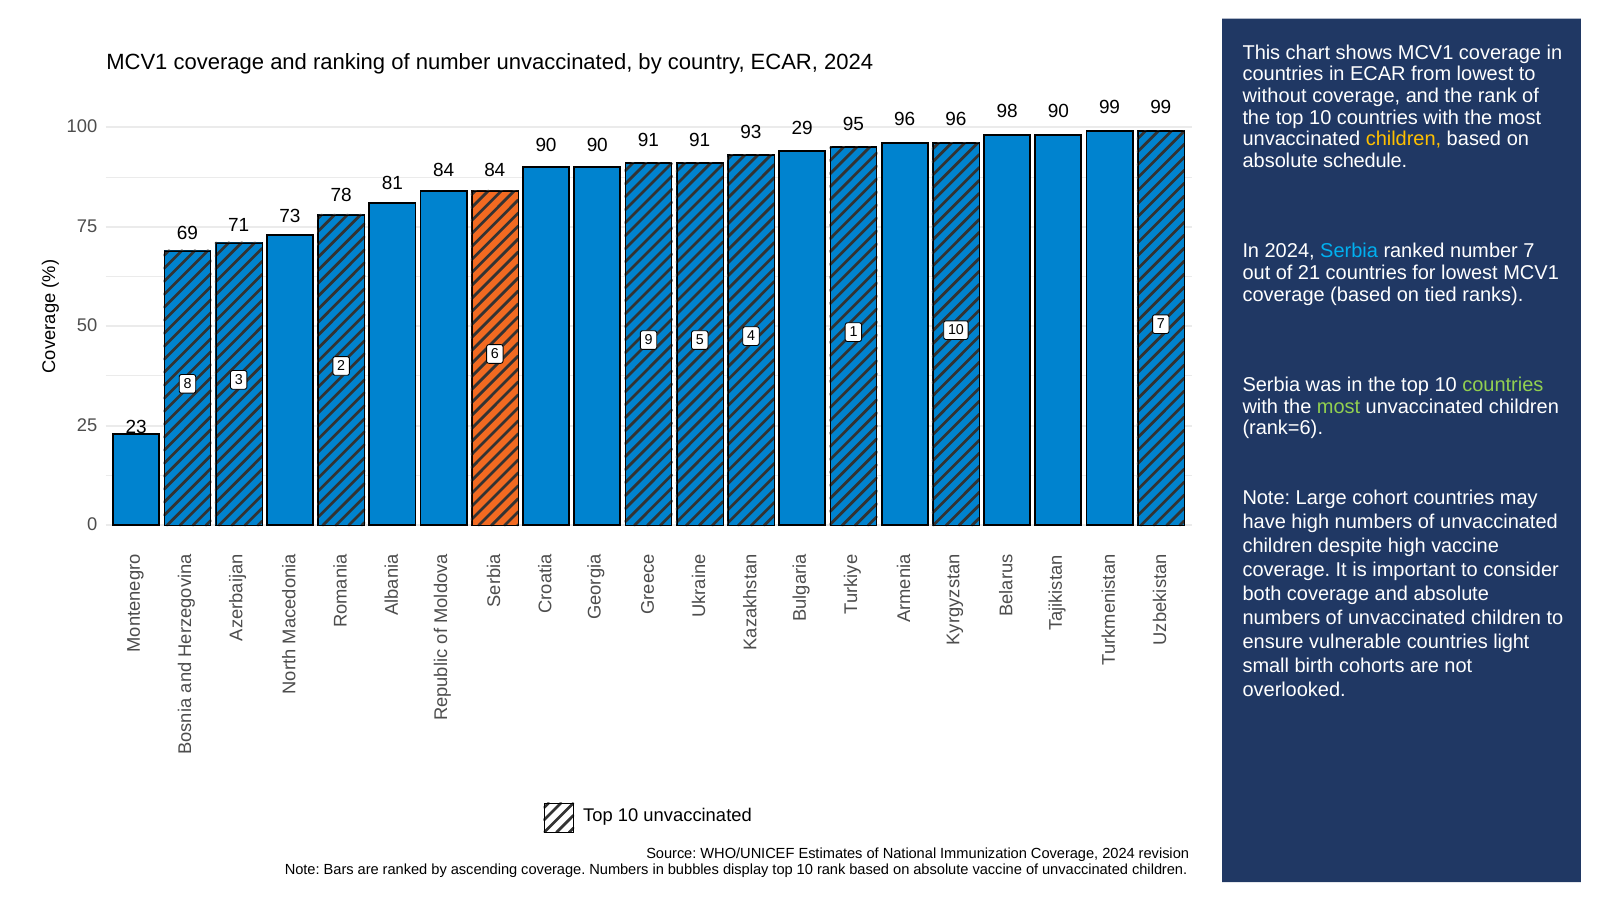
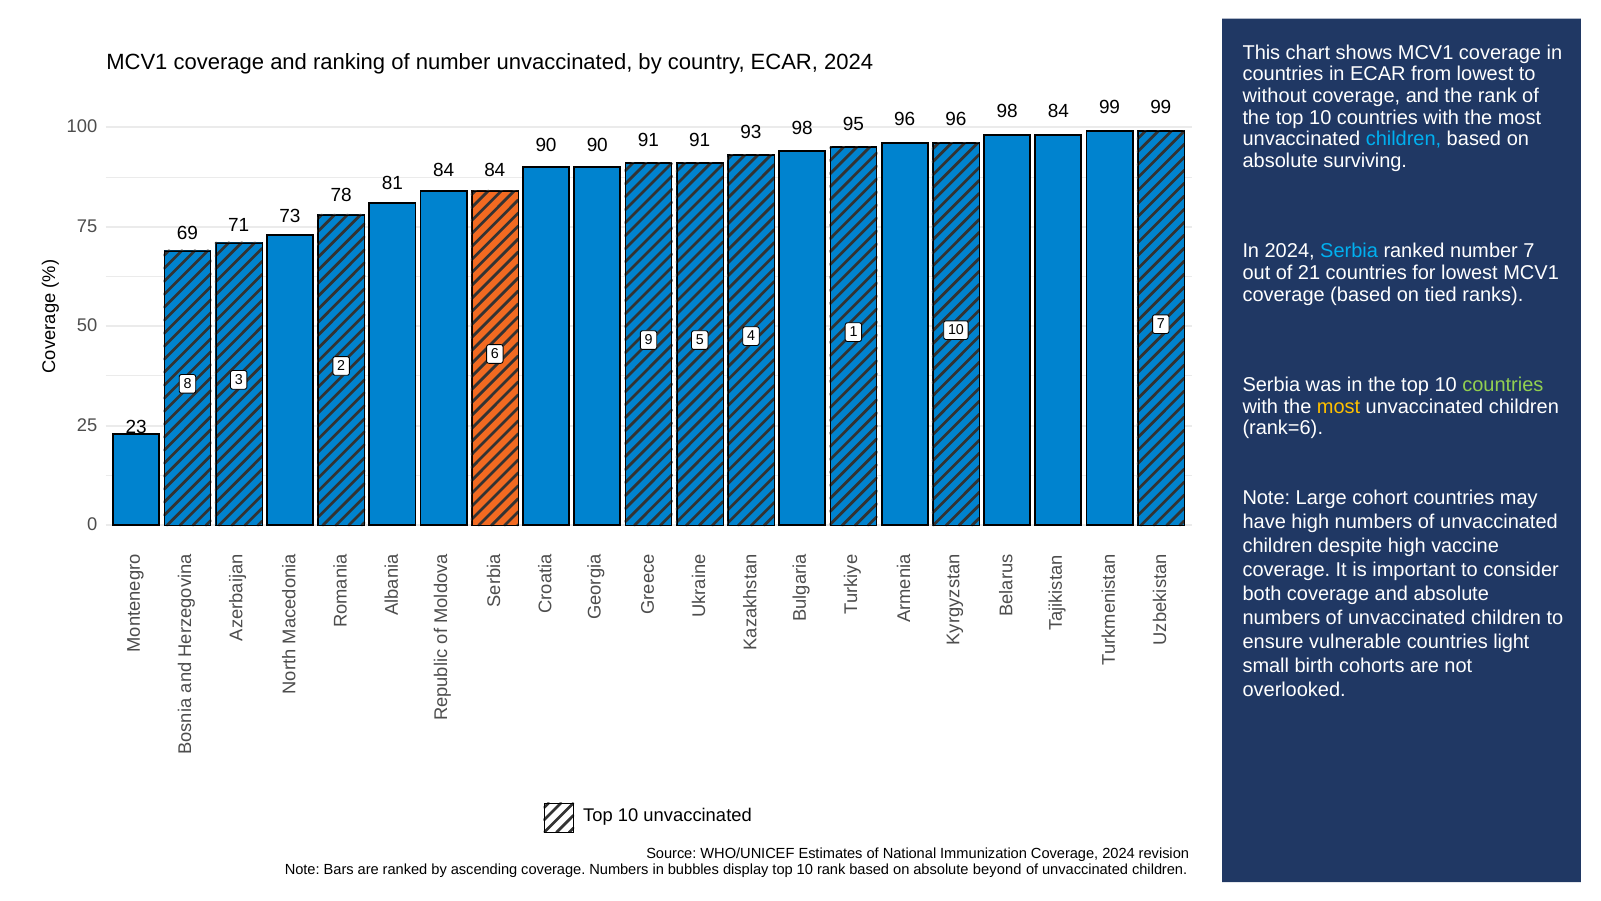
96 90: 90 -> 84
children at (1404, 139) colour: yellow -> light blue
93 29: 29 -> 98
schedule: schedule -> surviving
most at (1339, 406) colour: light green -> yellow
absolute vaccine: vaccine -> beyond
